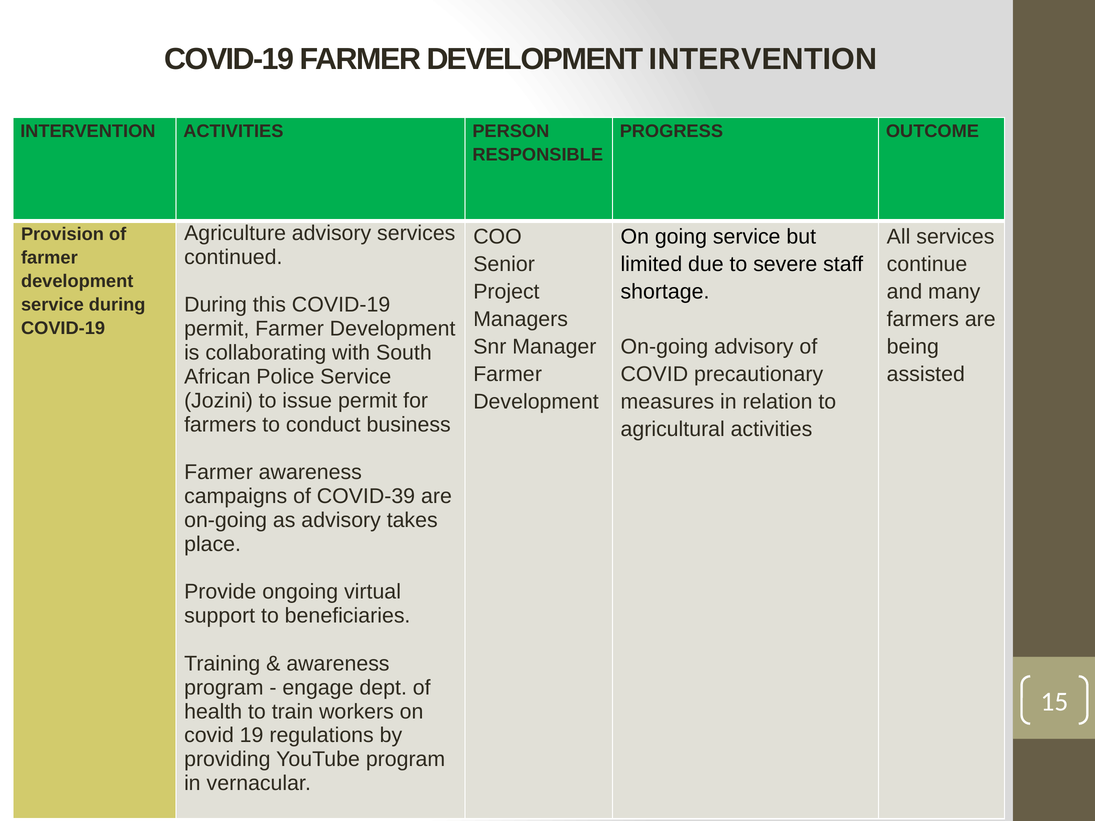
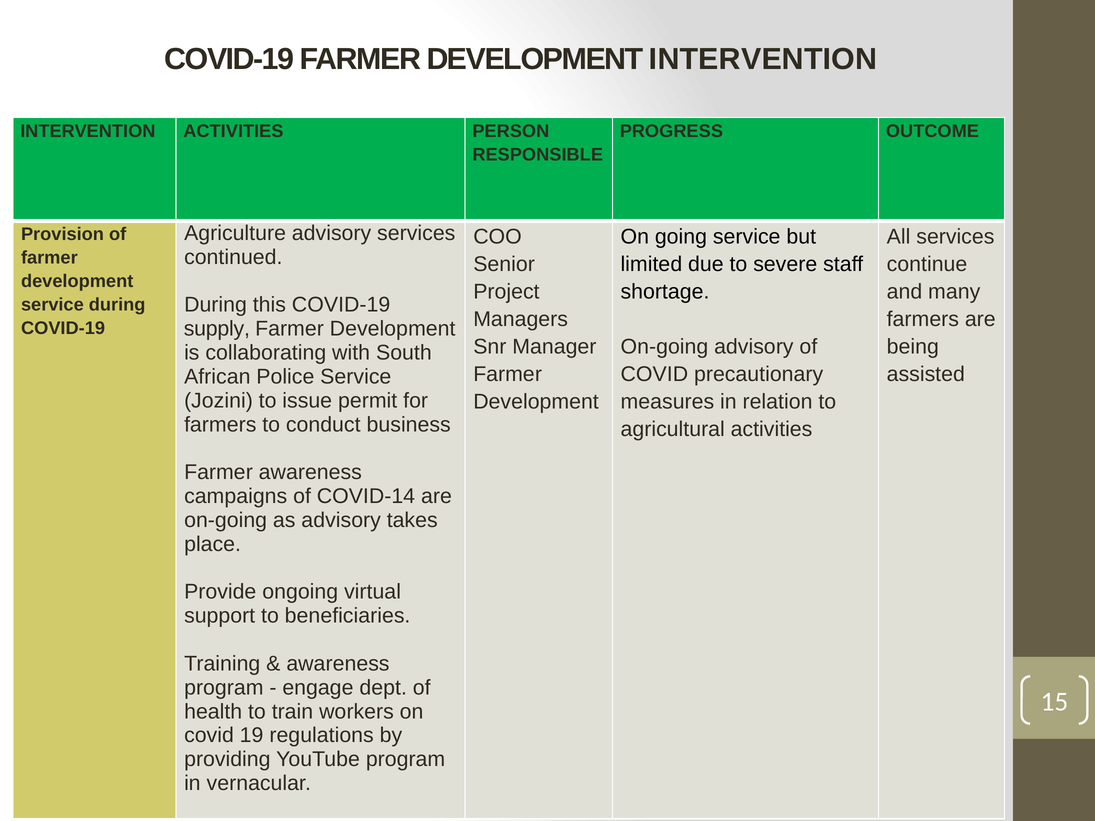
permit at (217, 329): permit -> supply
COVID-39: COVID-39 -> COVID-14
